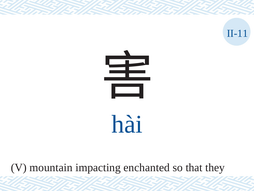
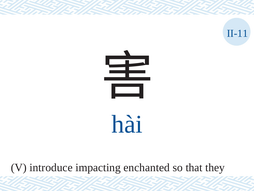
mountain: mountain -> introduce
